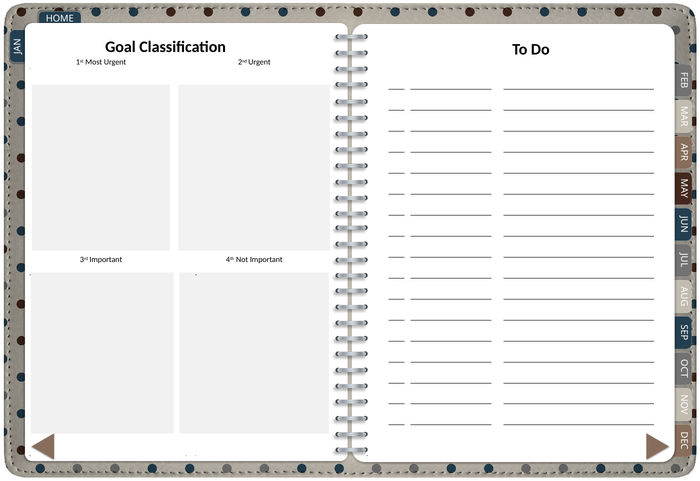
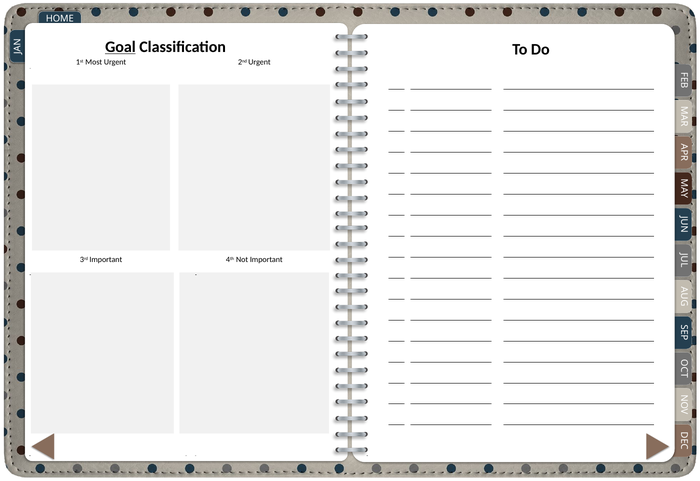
Goal underline: none -> present
